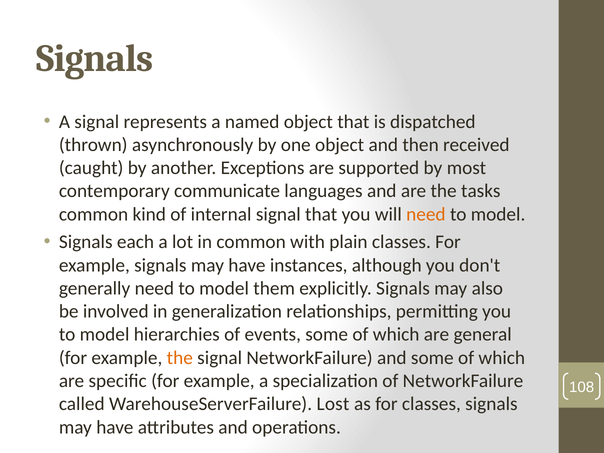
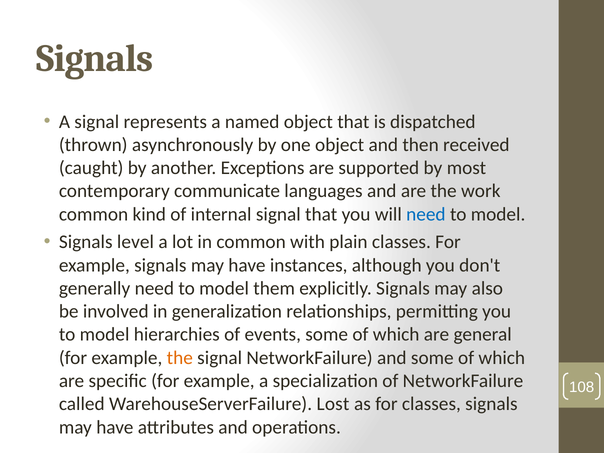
tasks: tasks -> work
need at (426, 214) colour: orange -> blue
each: each -> level
